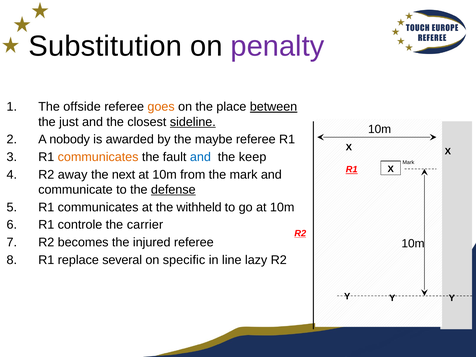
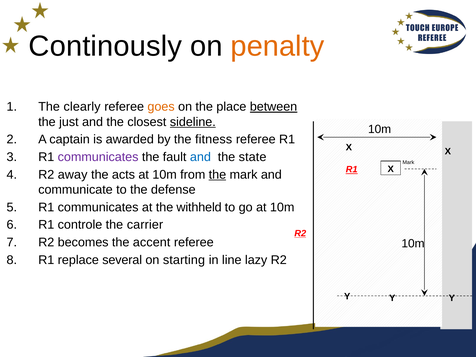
Substitution: Substitution -> Continously
penalty colour: purple -> orange
offside: offside -> clearly
nobody: nobody -> captain
maybe: maybe -> fitness
communicates at (98, 157) colour: orange -> purple
keep: keep -> state
next: next -> acts
the at (217, 175) underline: none -> present
defense underline: present -> none
injured: injured -> accent
specific: specific -> starting
